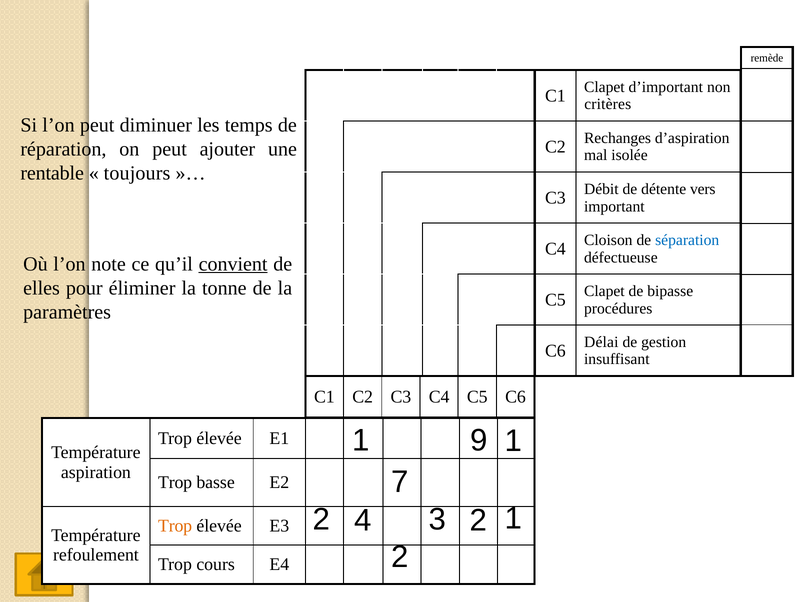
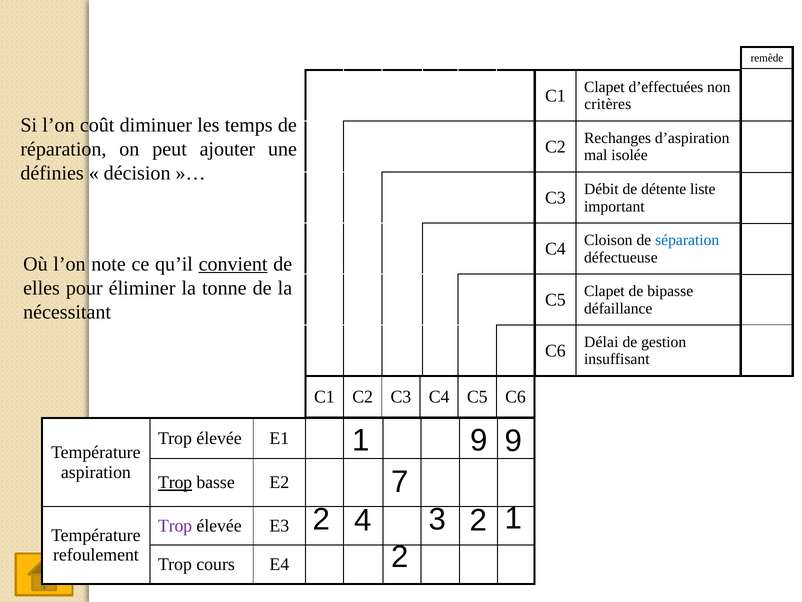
d’important: d’important -> d’effectuées
l’on peut: peut -> coût
rentable: rentable -> définies
toujours: toujours -> décision
vers: vers -> liste
procédures: procédures -> défaillance
paramètres: paramètres -> nécessitant
9 1: 1 -> 9
Trop at (175, 482) underline: none -> present
Trop at (175, 525) colour: orange -> purple
